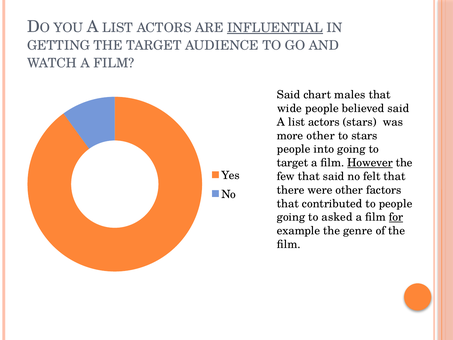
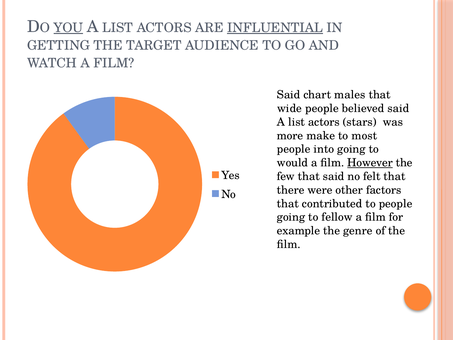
YOU underline: none -> present
more other: other -> make
to stars: stars -> most
target at (293, 163): target -> would
asked: asked -> fellow
for underline: present -> none
